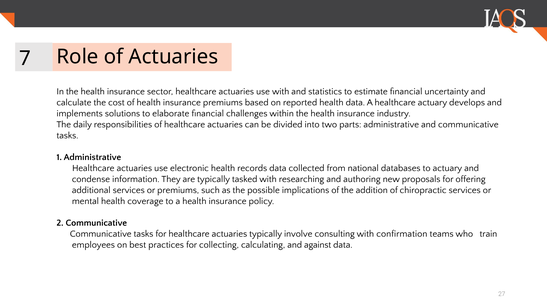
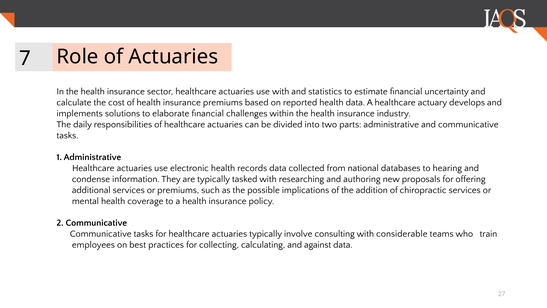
to actuary: actuary -> hearing
confirmation: confirmation -> considerable
